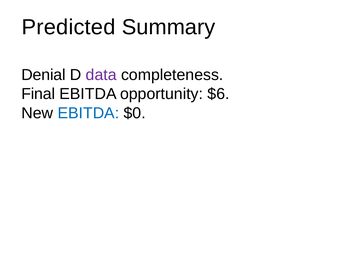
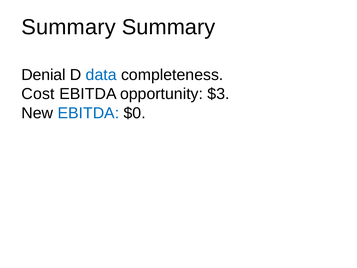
Predicted at (69, 27): Predicted -> Summary
data colour: purple -> blue
Final: Final -> Cost
$6: $6 -> $3
